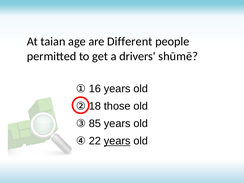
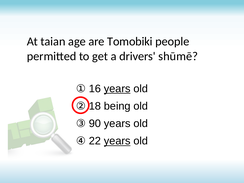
Different: Different -> Tomobiki
years at (117, 89) underline: none -> present
those: those -> being
85: 85 -> 90
